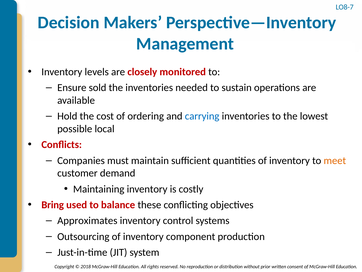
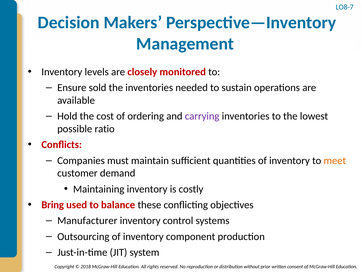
carrying colour: blue -> purple
local: local -> ratio
Approximates: Approximates -> Manufacturer
